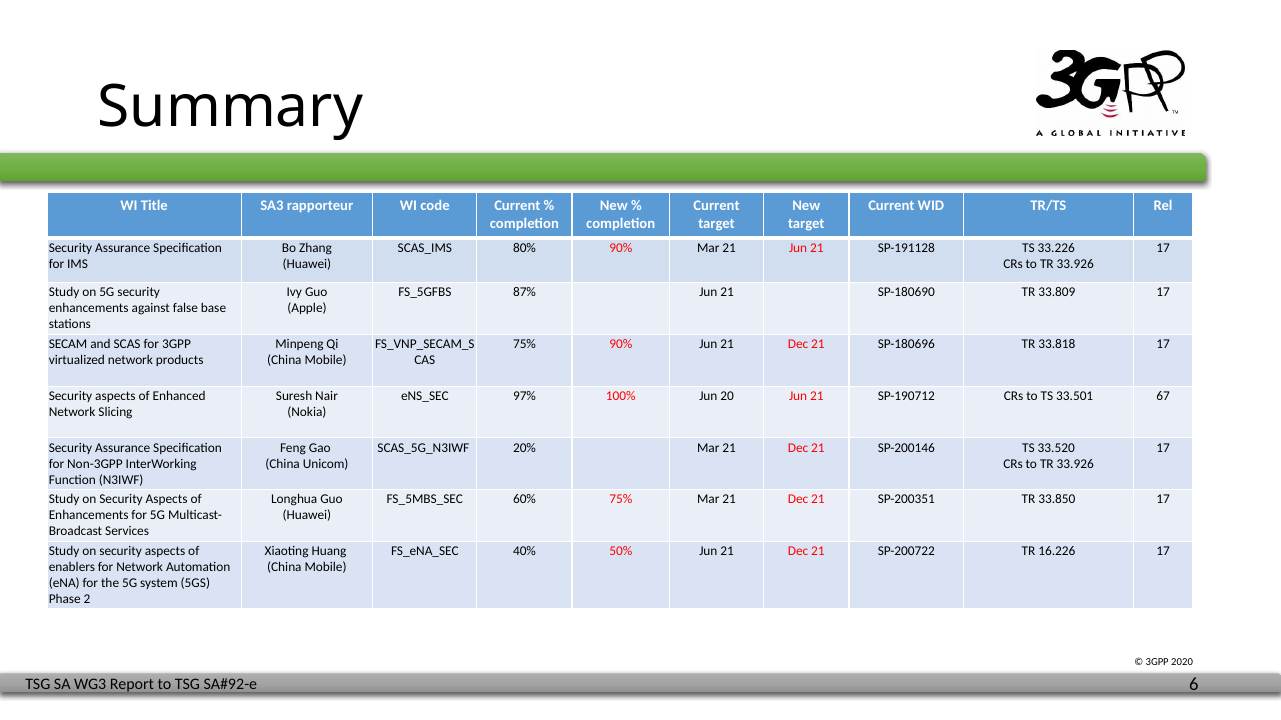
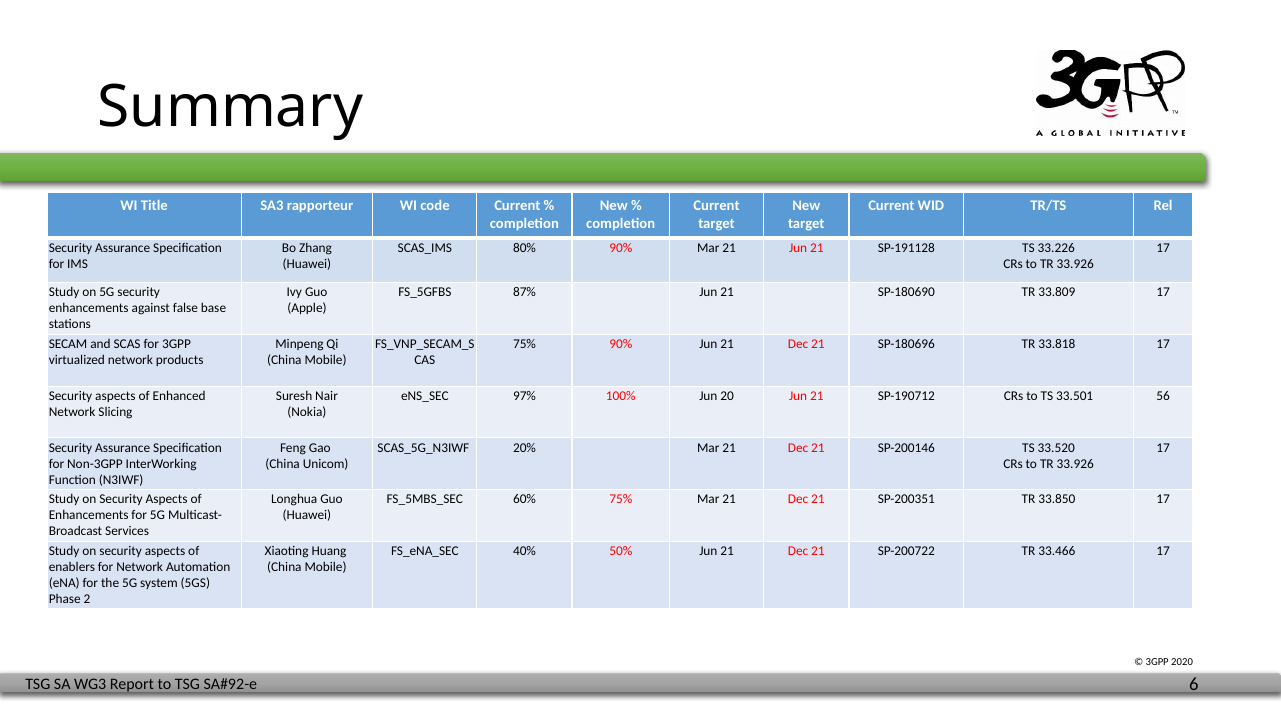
67: 67 -> 56
16.226: 16.226 -> 33.466
